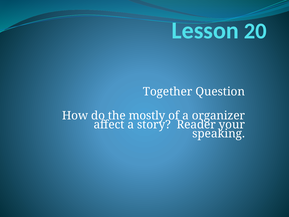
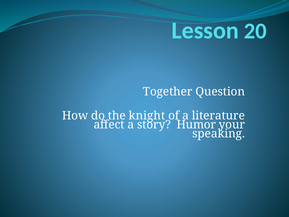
mostly: mostly -> knight
organizer: organizer -> literature
Reader: Reader -> Humor
